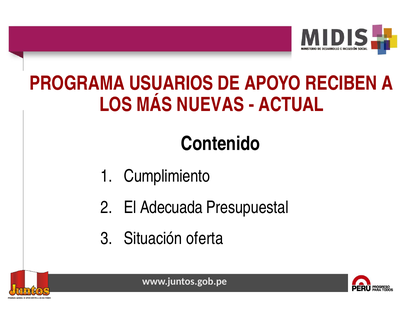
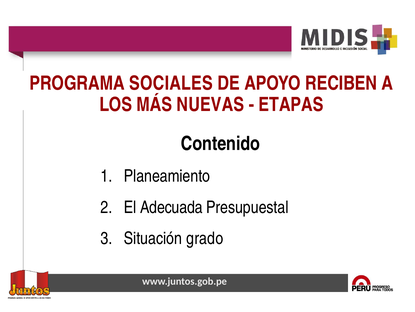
USUARIOS: USUARIOS -> SOCIALES
ACTUAL: ACTUAL -> ETAPAS
Cumplimiento: Cumplimiento -> Planeamiento
oferta: oferta -> grado
